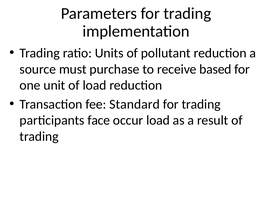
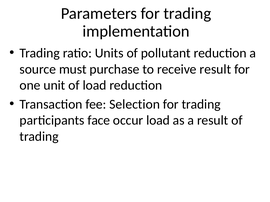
receive based: based -> result
Standard: Standard -> Selection
